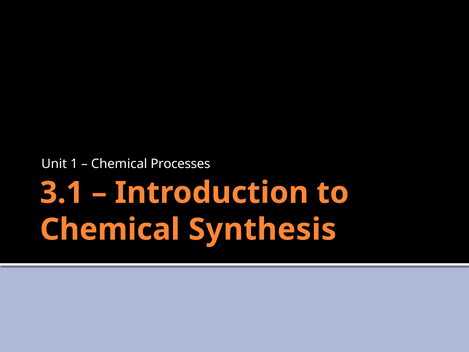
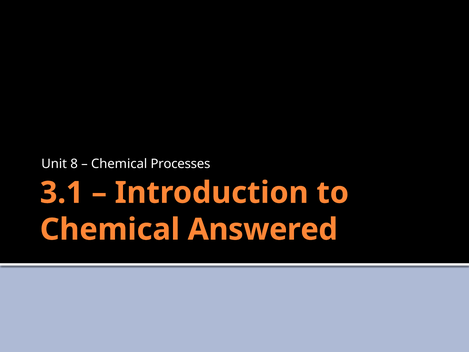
1: 1 -> 8
Synthesis: Synthesis -> Answered
